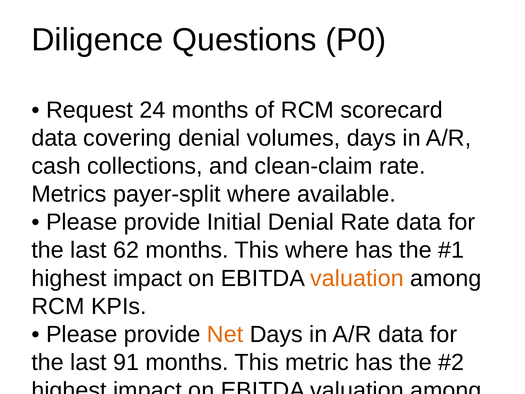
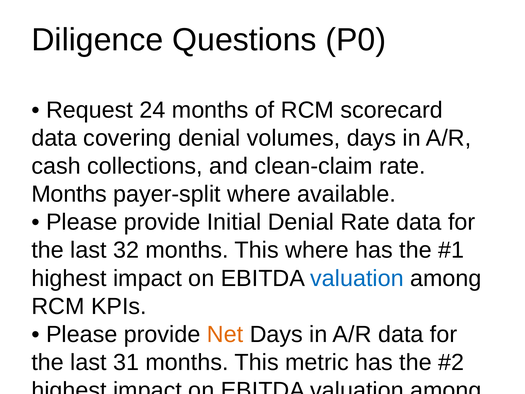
Metrics at (69, 194): Metrics -> Months
62: 62 -> 32
valuation at (357, 278) colour: orange -> blue
91: 91 -> 31
